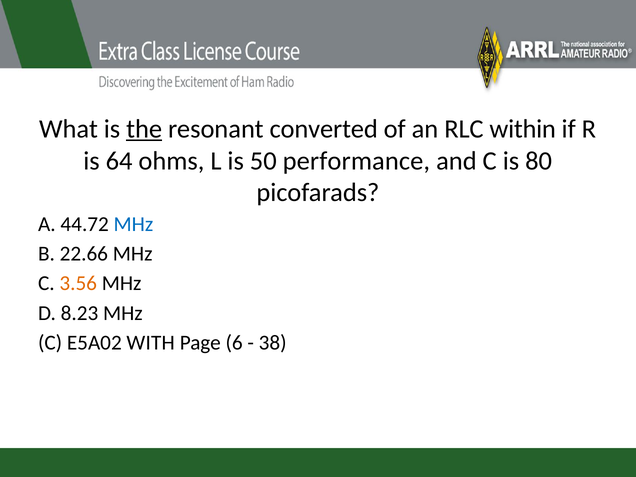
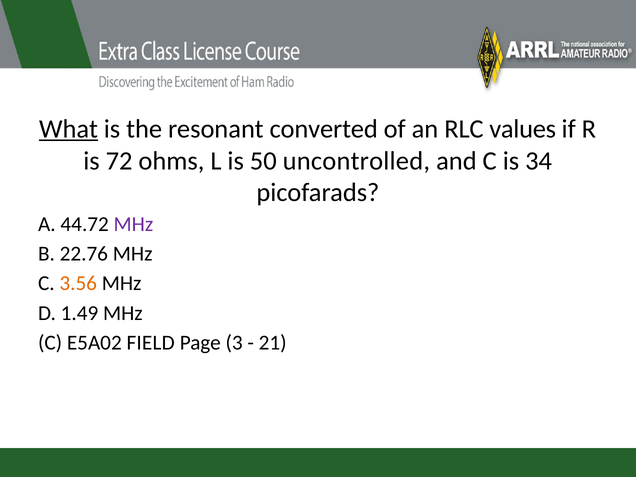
What underline: none -> present
the underline: present -> none
within: within -> values
64: 64 -> 72
performance: performance -> uncontrolled
80: 80 -> 34
MHz at (133, 224) colour: blue -> purple
22.66: 22.66 -> 22.76
8.23: 8.23 -> 1.49
WITH: WITH -> FIELD
6: 6 -> 3
38: 38 -> 21
